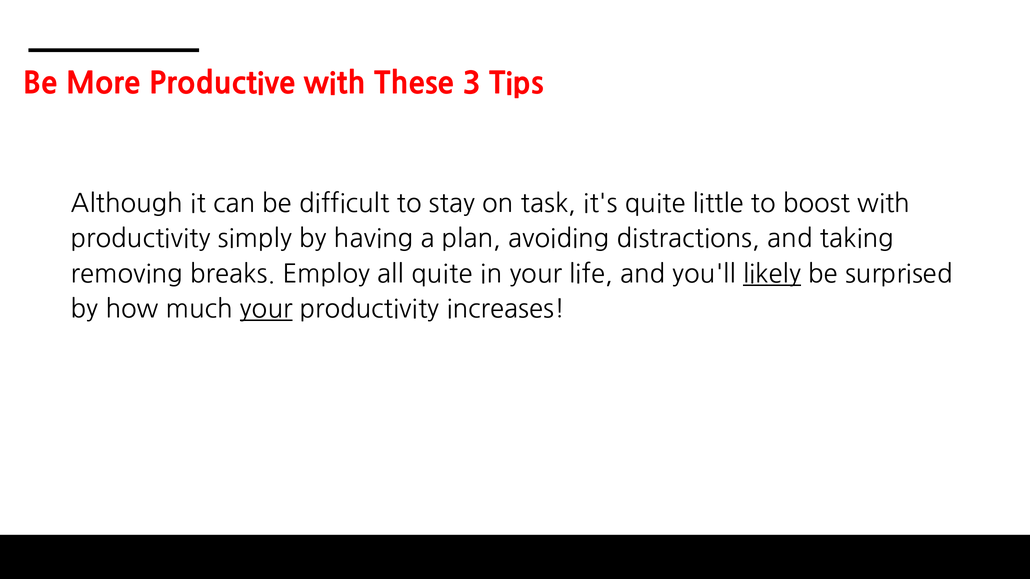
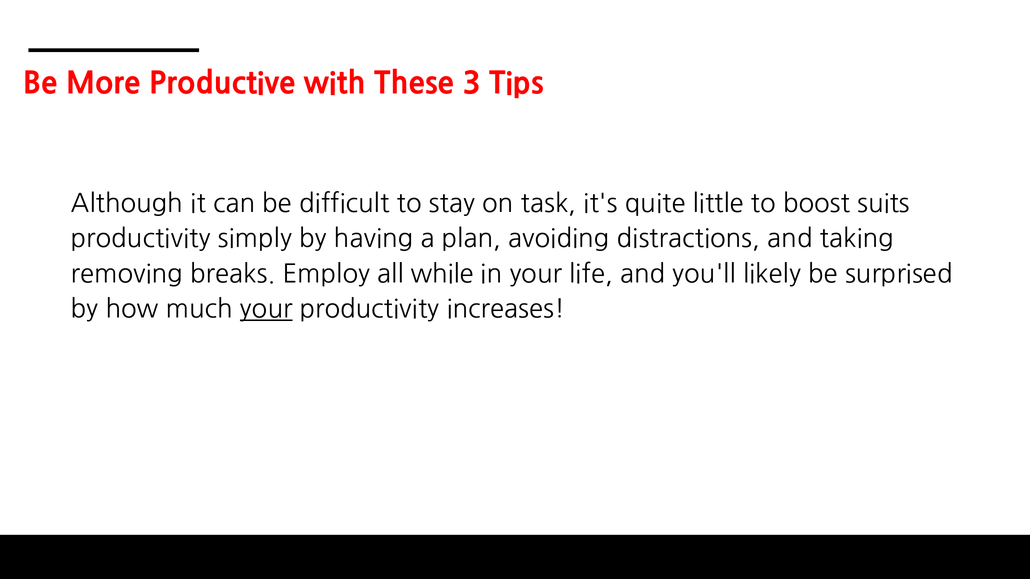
boost with: with -> suits
all quite: quite -> while
likely underline: present -> none
